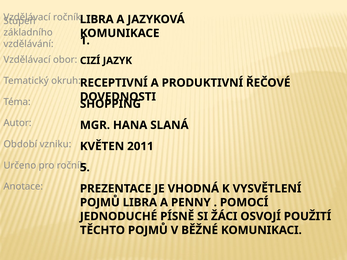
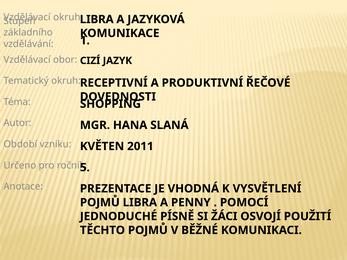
ročník at (68, 17): ročník -> okruh
